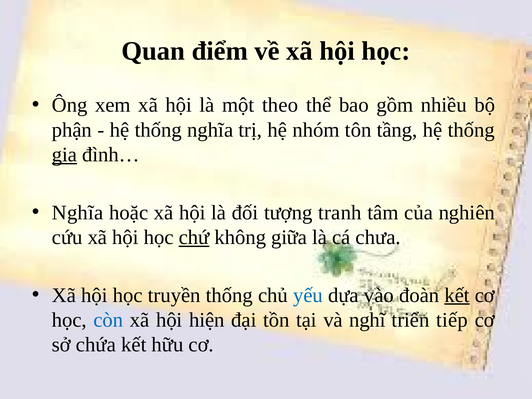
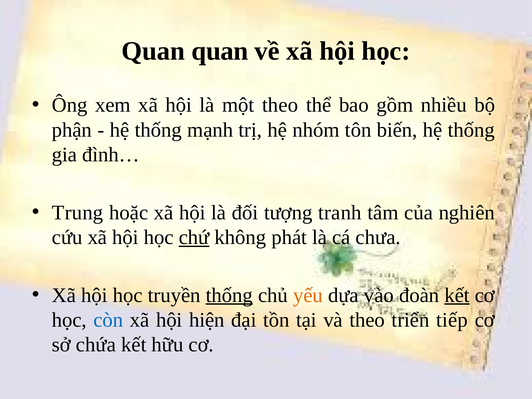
Quan điểm: điểm -> quan
thống nghĩa: nghĩa -> mạnh
tầng: tầng -> biến
gia underline: present -> none
Nghĩa at (78, 213): Nghĩa -> Trung
giữa: giữa -> phát
thống at (229, 295) underline: none -> present
yếu colour: blue -> orange
và nghĩ: nghĩ -> theo
